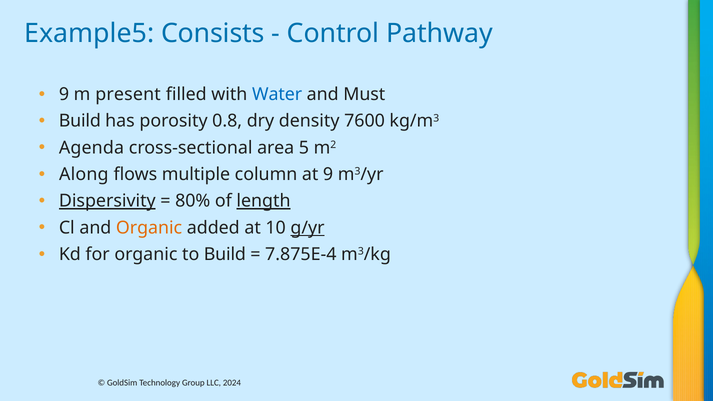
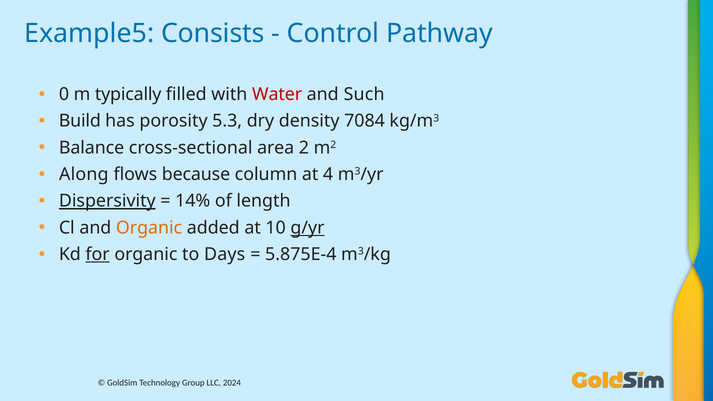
9 at (64, 94): 9 -> 0
present: present -> typically
Water colour: blue -> red
Must: Must -> Such
0.8: 0.8 -> 5.3
7600: 7600 -> 7084
Agenda: Agenda -> Balance
5: 5 -> 2
multiple: multiple -> because
at 9: 9 -> 4
80%: 80% -> 14%
length underline: present -> none
for underline: none -> present
to Build: Build -> Days
7.875E-4: 7.875E-4 -> 5.875E-4
